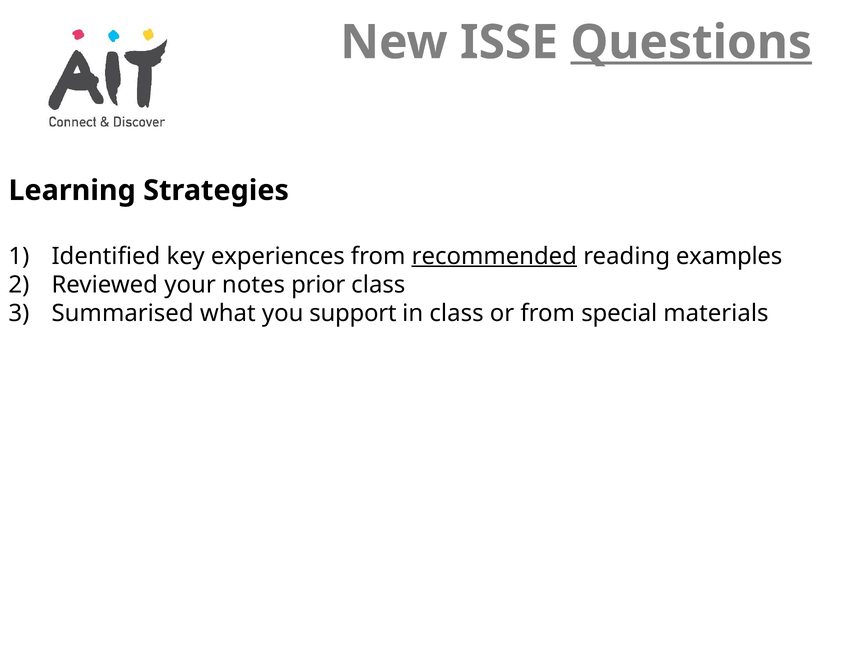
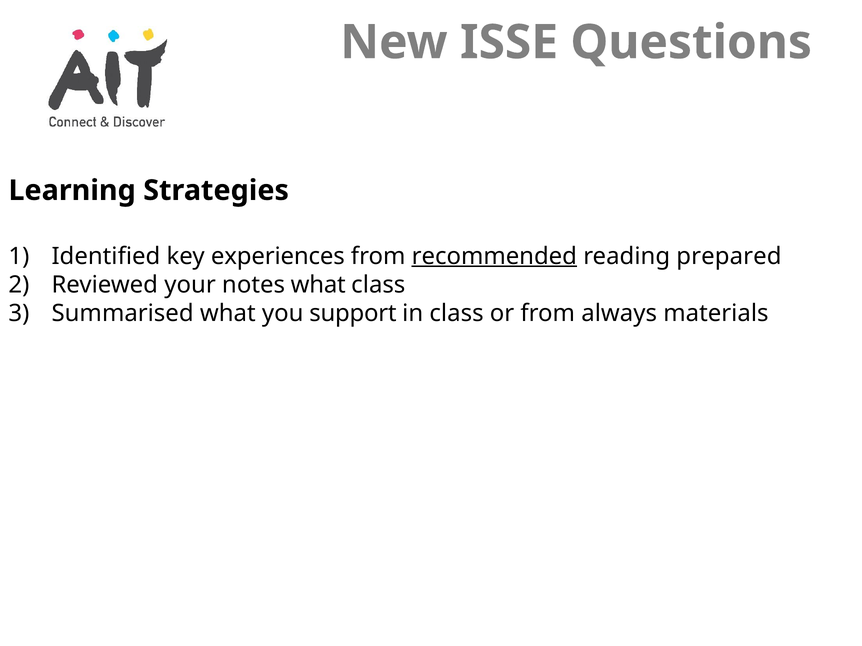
Questions underline: present -> none
examples: examples -> prepared
notes prior: prior -> what
special: special -> always
